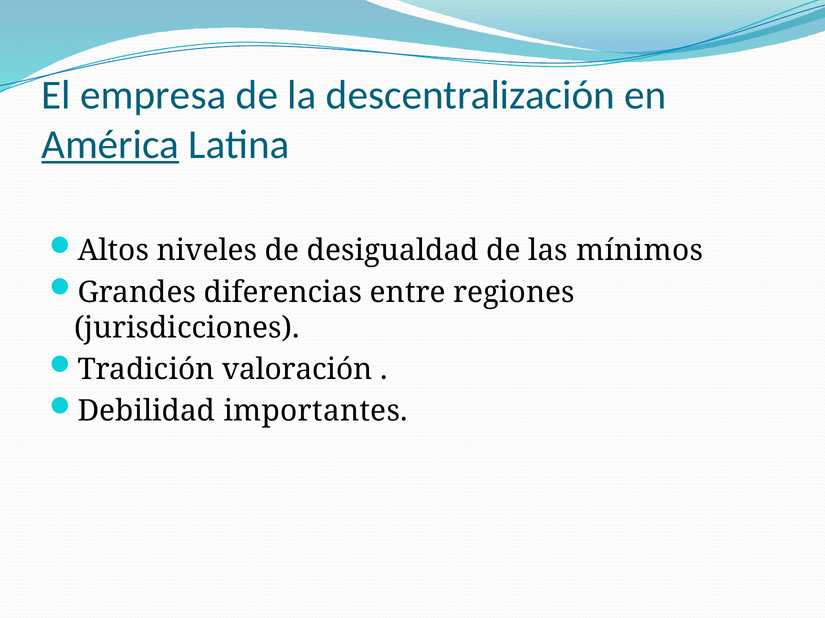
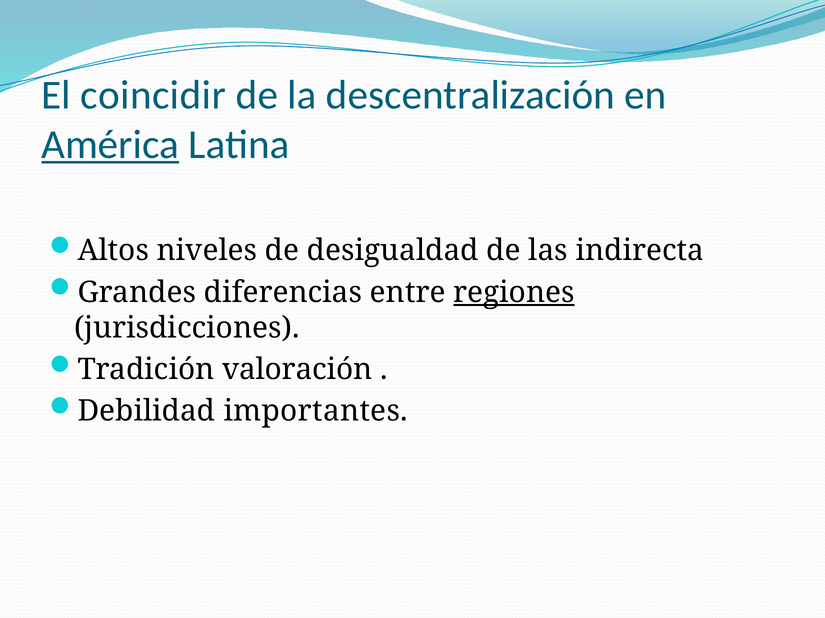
empresa: empresa -> coincidir
mínimos: mínimos -> indirecta
regiones underline: none -> present
